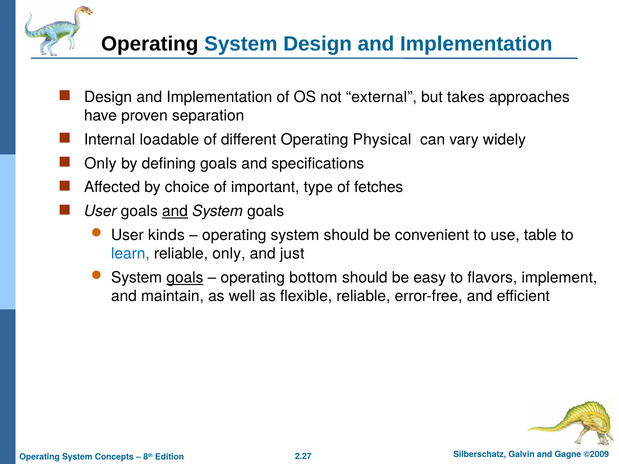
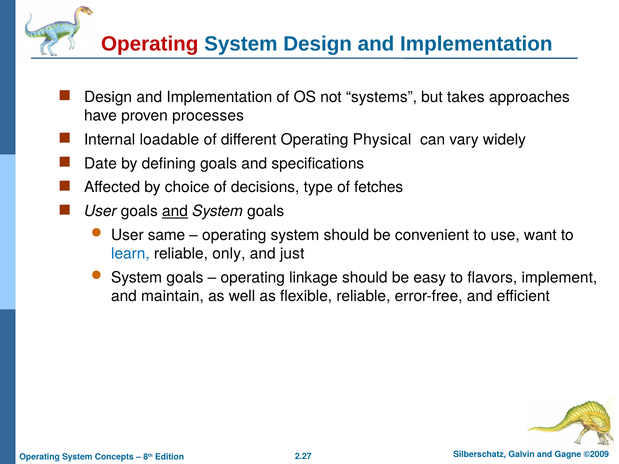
Operating at (150, 44) colour: black -> red
external: external -> systems
separation: separation -> processes
Only at (100, 163): Only -> Date
important: important -> decisions
kinds: kinds -> same
table: table -> want
goals at (185, 278) underline: present -> none
bottom: bottom -> linkage
